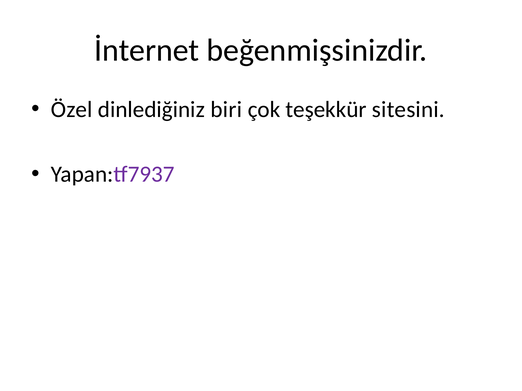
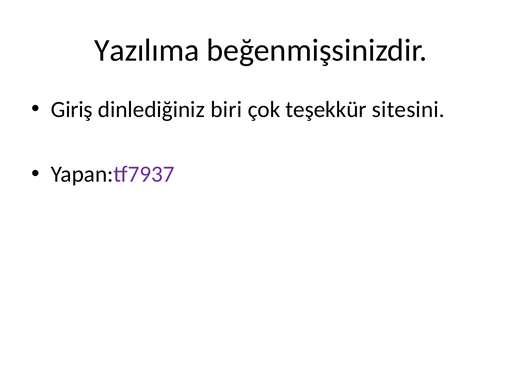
İnternet: İnternet -> Yazılıma
Özel: Özel -> Giriş
